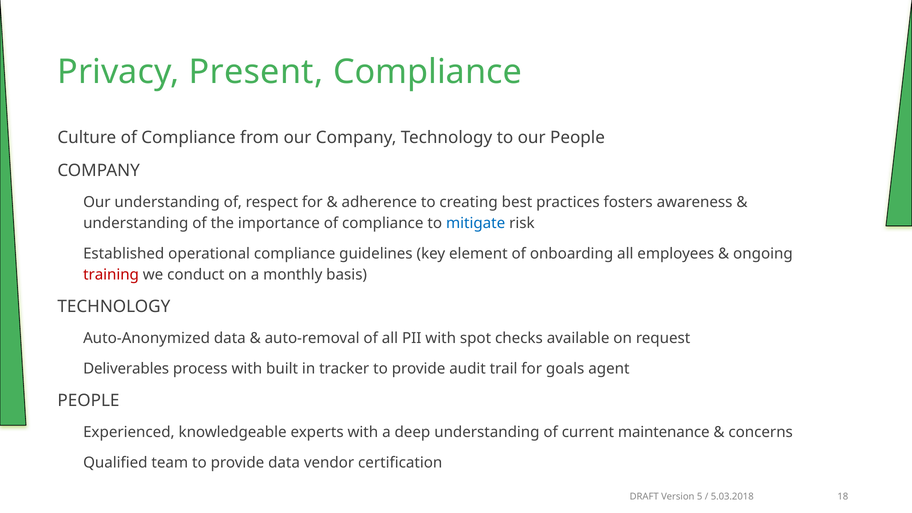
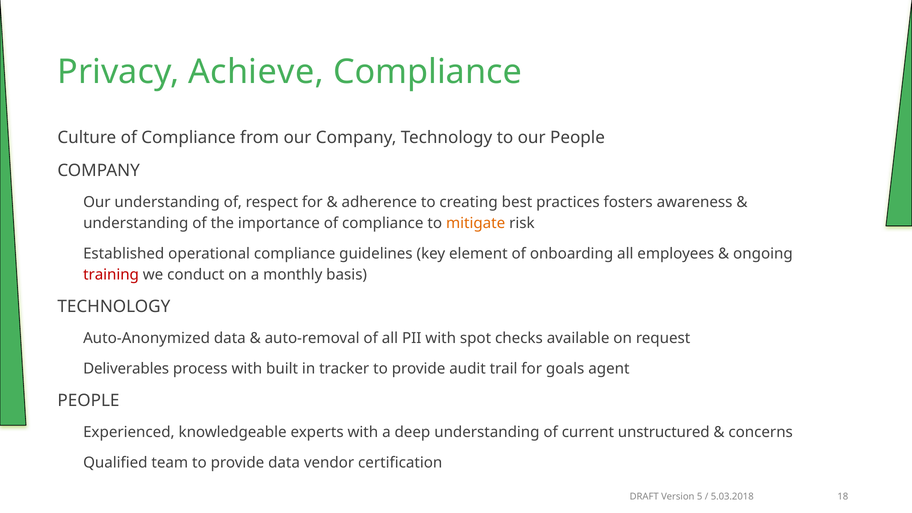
Present: Present -> Achieve
mitigate colour: blue -> orange
maintenance: maintenance -> unstructured
